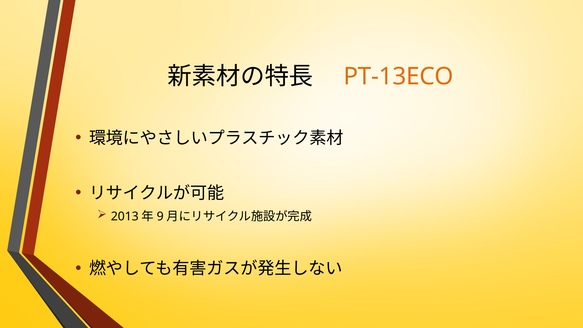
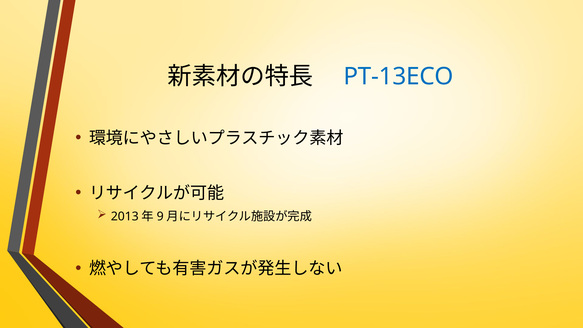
PT-13ECO colour: orange -> blue
